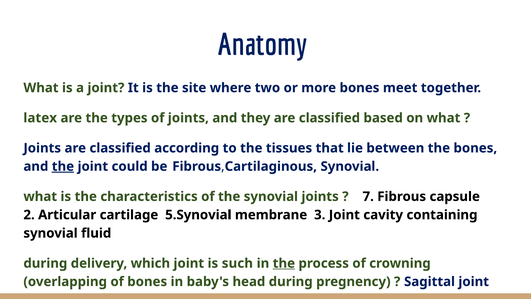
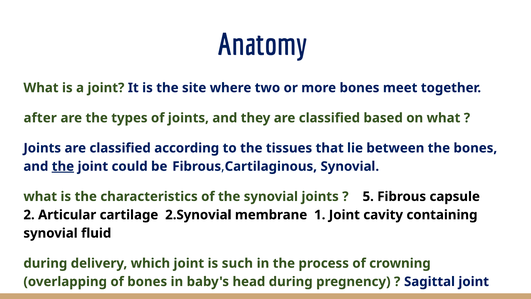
latex: latex -> after
7: 7 -> 5
5.Synovial: 5.Synovial -> 2.Synovial
3: 3 -> 1
the at (284, 263) underline: present -> none
